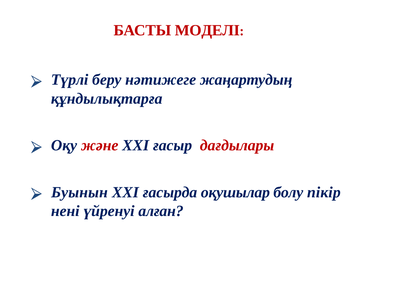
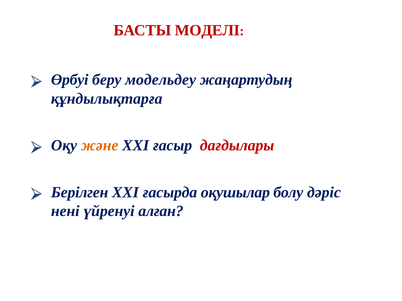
Түрлі: Түрлі -> Өрбуі
нәтижеге: нәтижеге -> модельдеу
және colour: red -> orange
Буынын: Буынын -> Берілген
пікір: пікір -> дәріс
